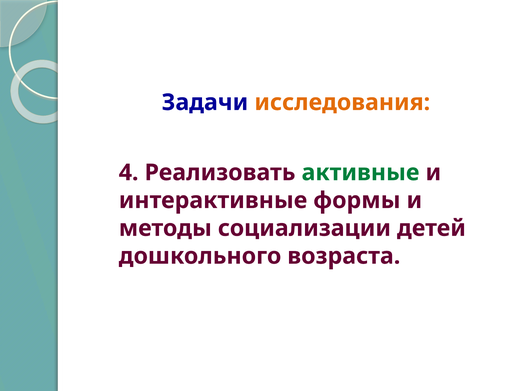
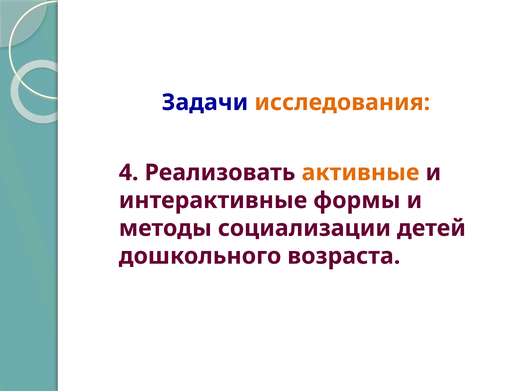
активные colour: green -> orange
